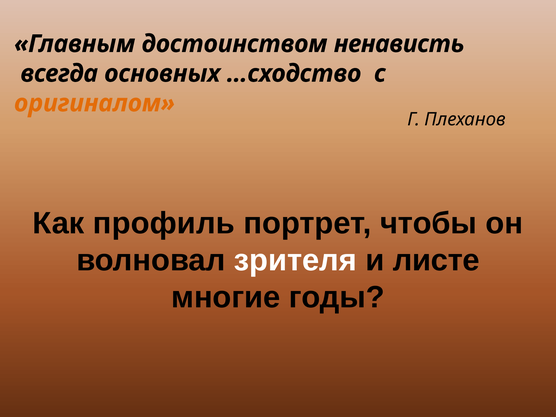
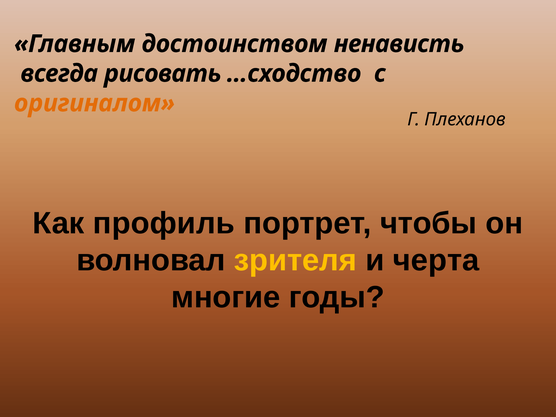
основных: основных -> рисовать
зрителя colour: white -> yellow
листе: листе -> черта
